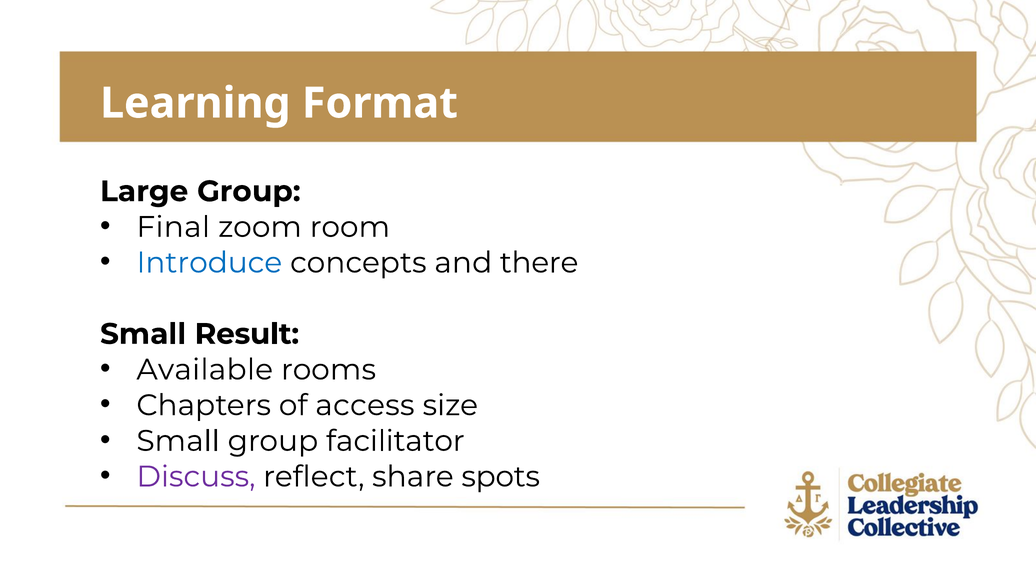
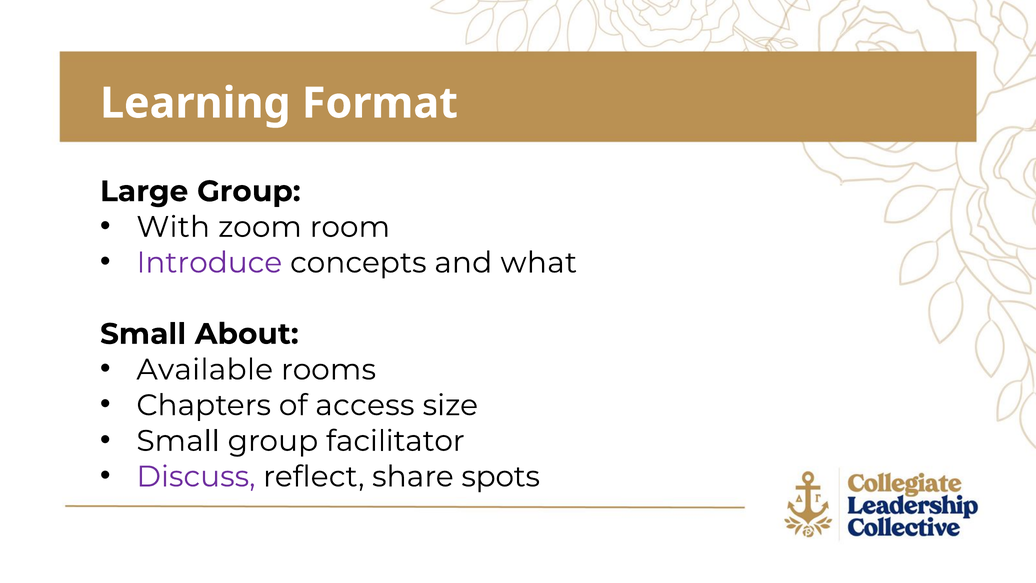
Final: Final -> With
Introduce colour: blue -> purple
there: there -> what
Result: Result -> About
